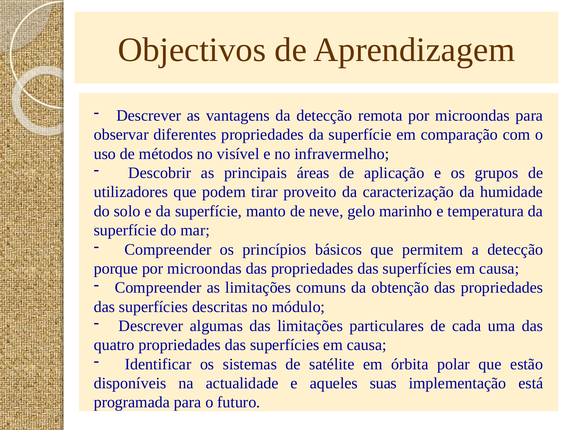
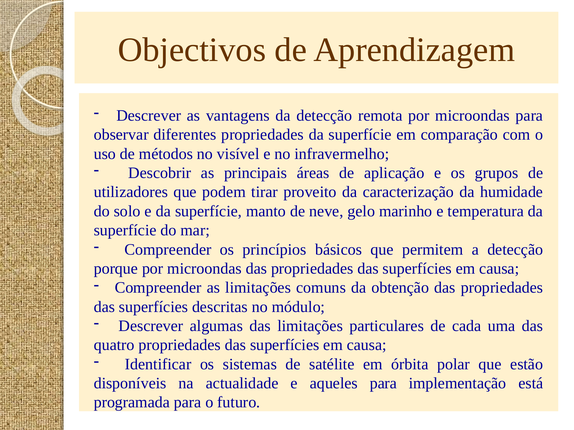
aqueles suas: suas -> para
